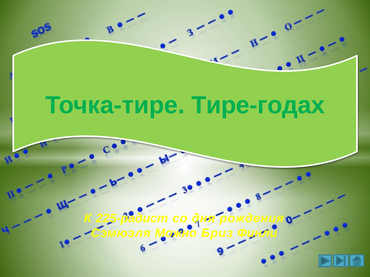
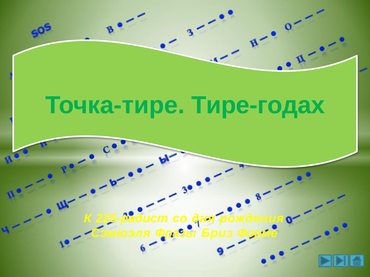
Можно: Можно -> Фразы
Финли: Финли -> Форме
